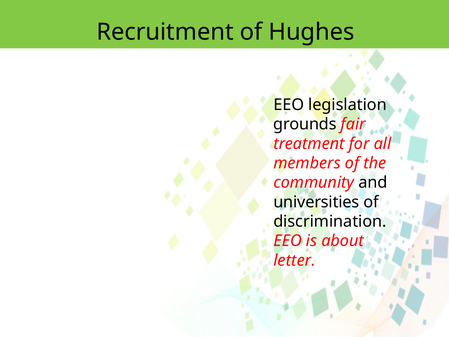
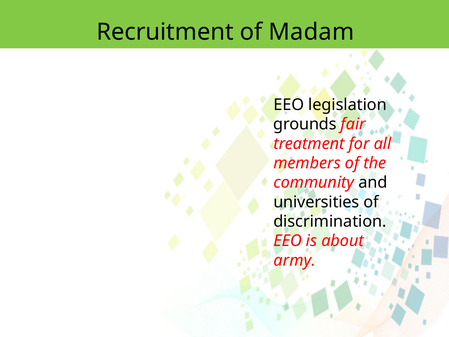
Hughes: Hughes -> Madam
letter: letter -> army
